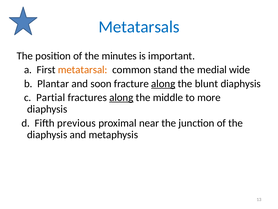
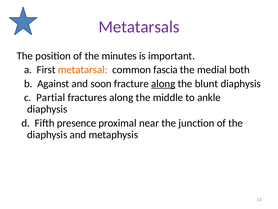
Metatarsals colour: blue -> purple
stand: stand -> fascia
wide: wide -> both
Plantar: Plantar -> Against
along at (121, 97) underline: present -> none
more: more -> ankle
previous: previous -> presence
